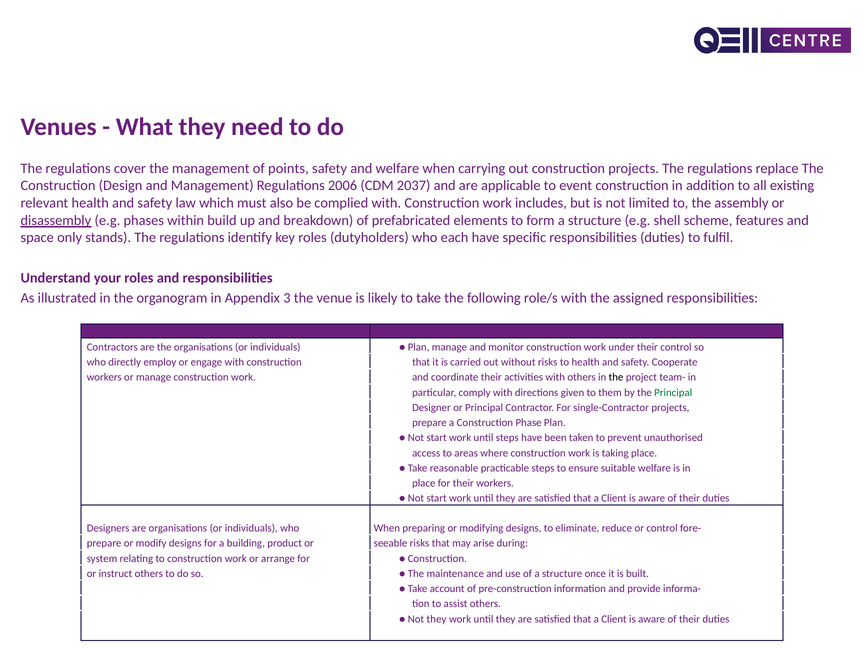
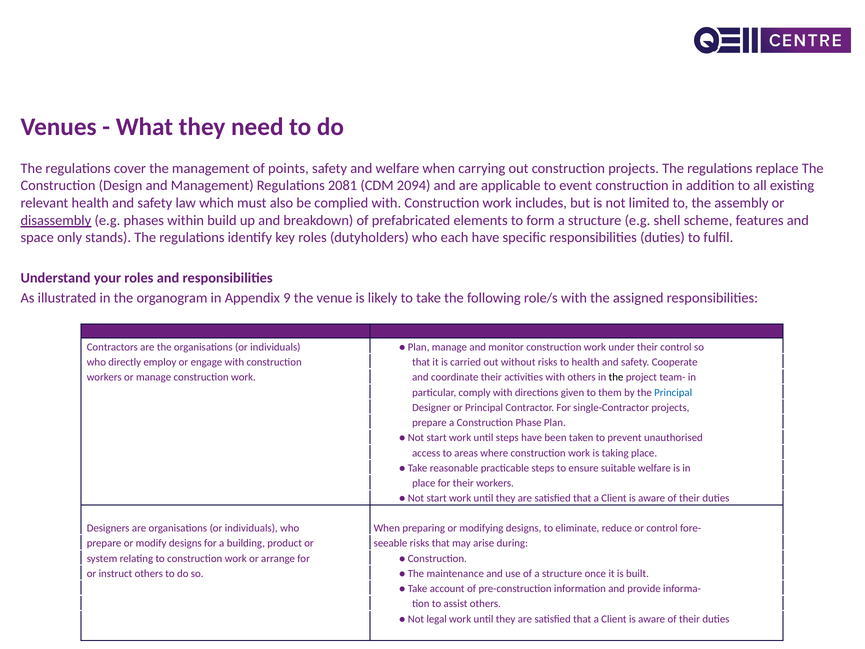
2006: 2006 -> 2081
2037: 2037 -> 2094
3: 3 -> 9
Principal at (673, 392) colour: green -> blue
Not they: they -> legal
